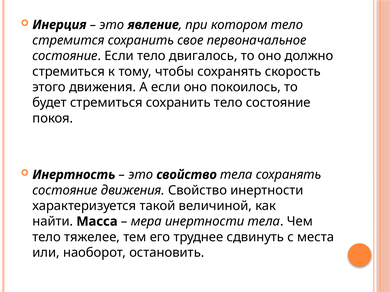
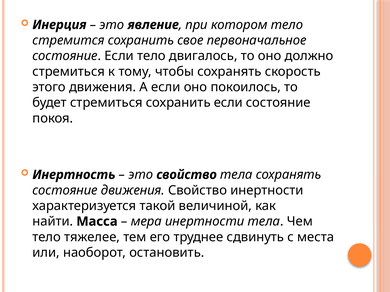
сохранить тело: тело -> если
